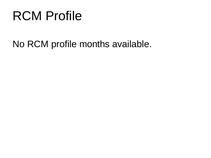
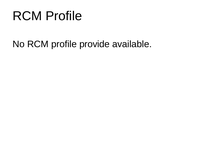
months: months -> provide
